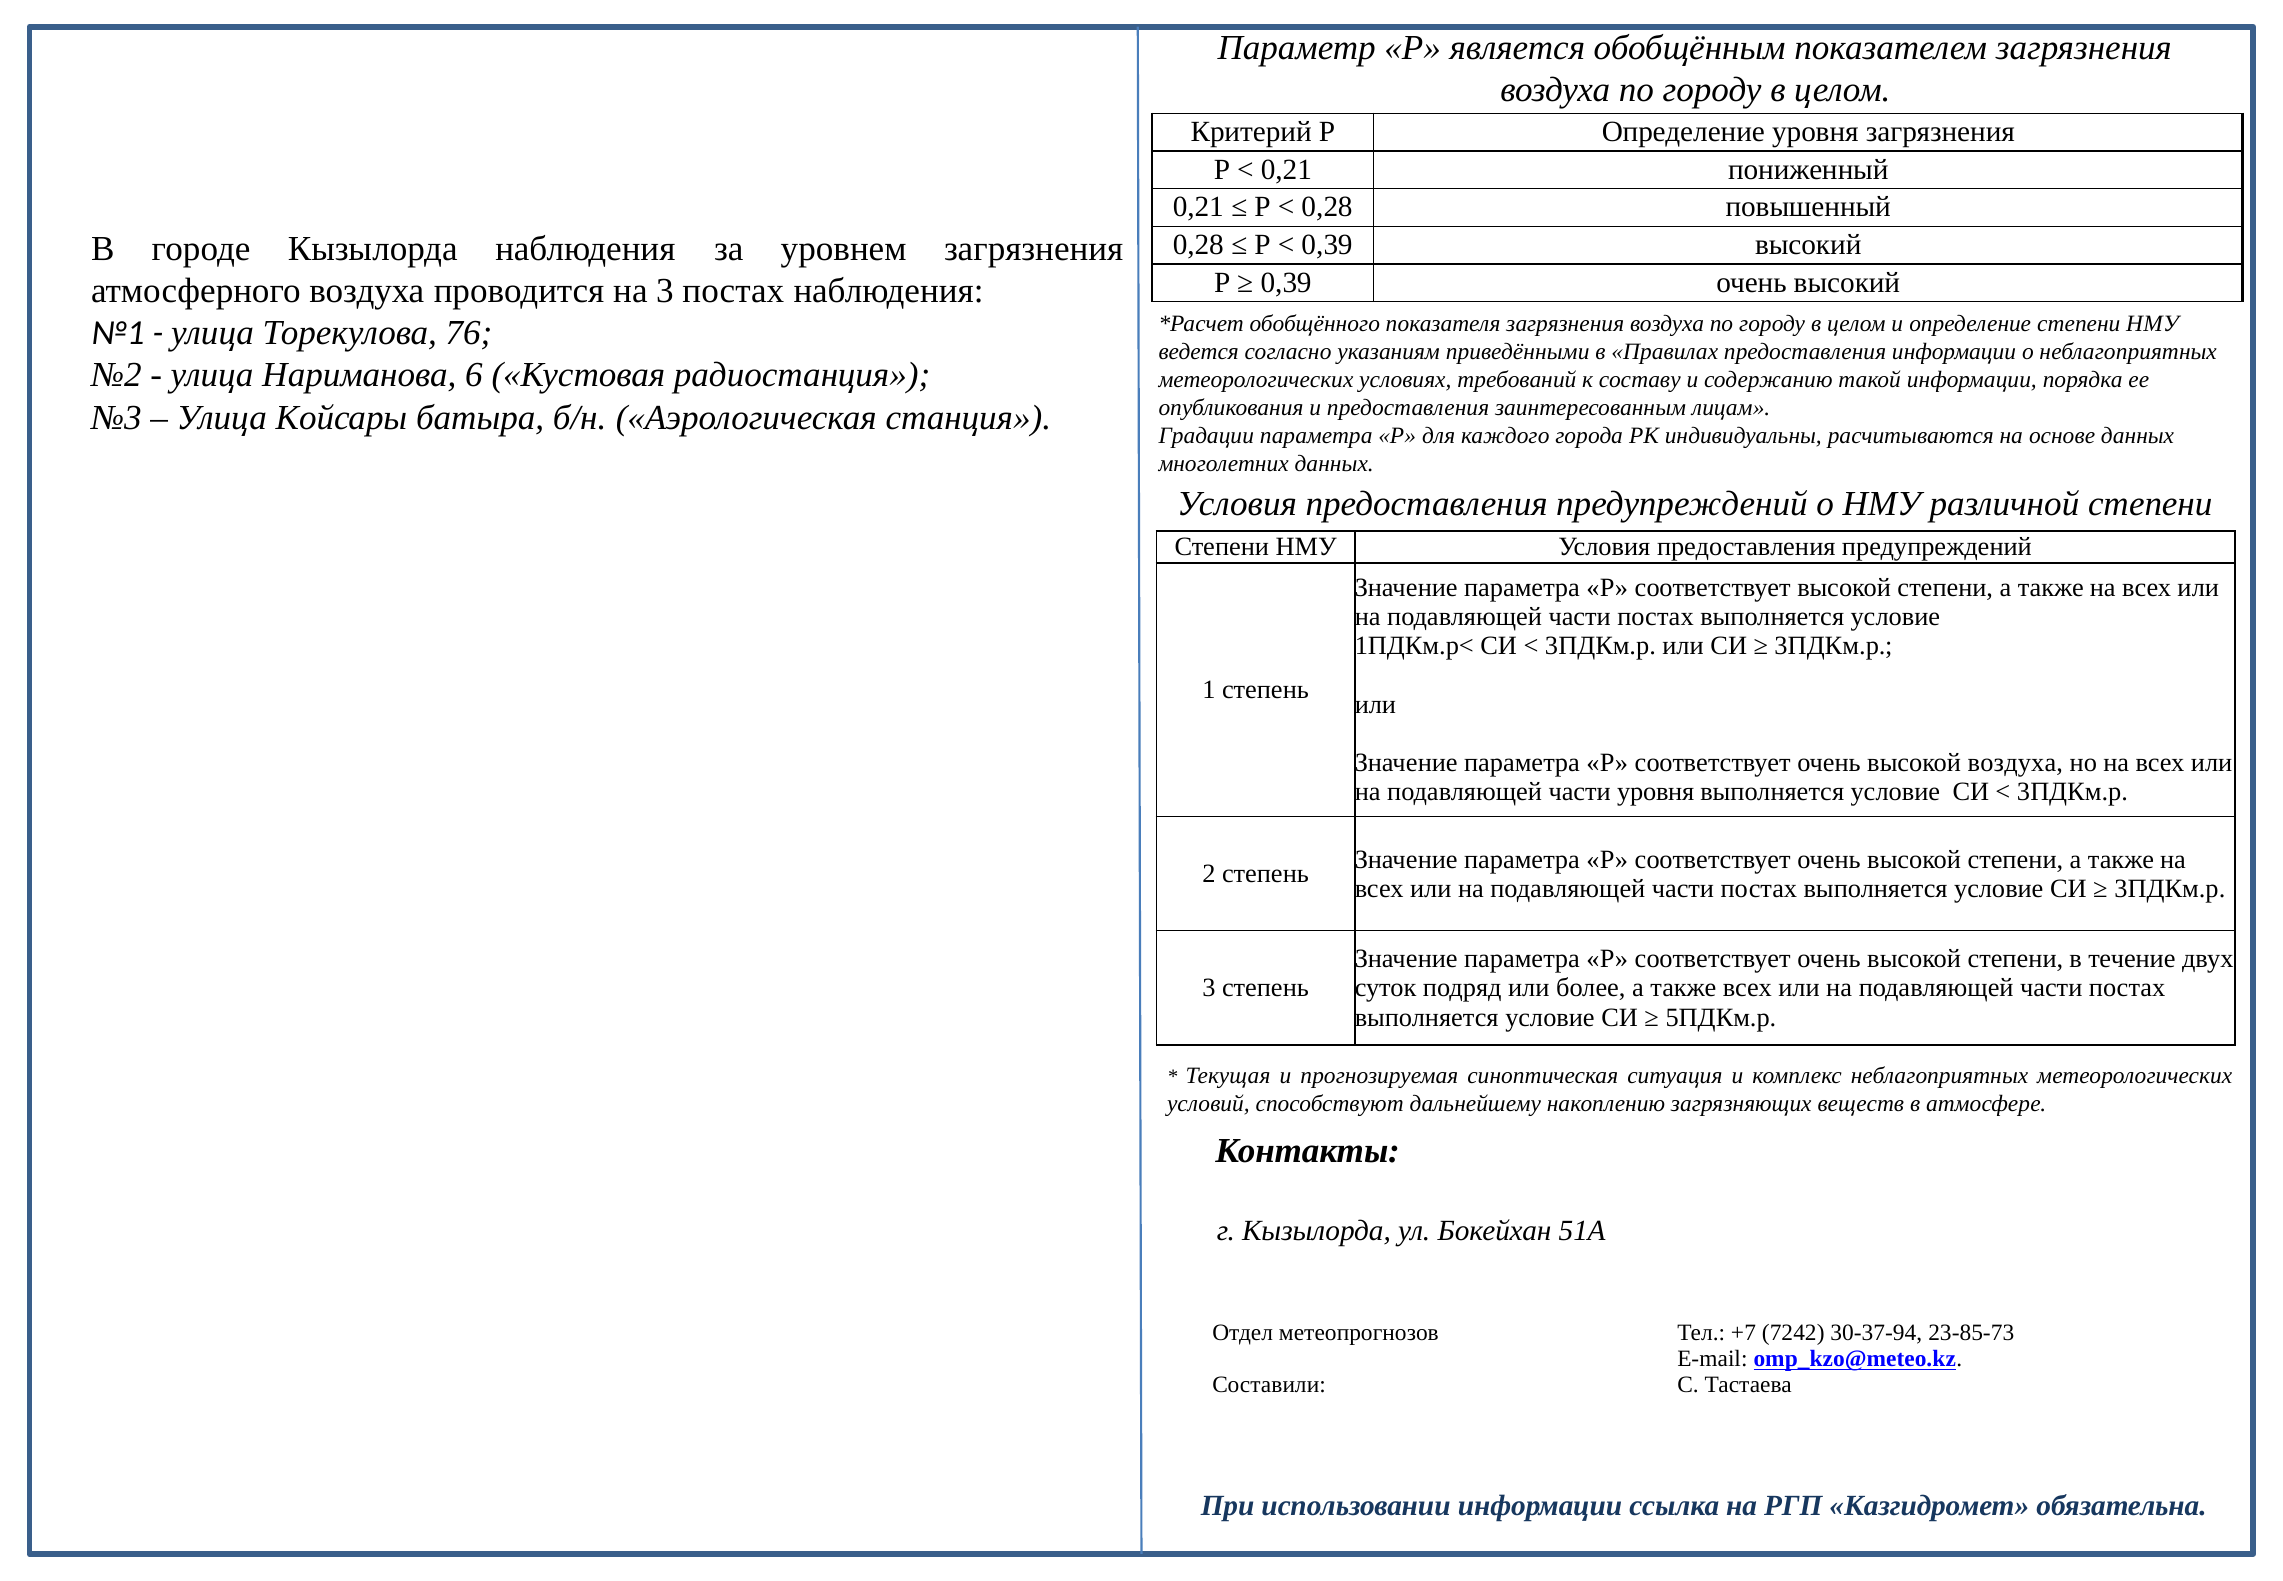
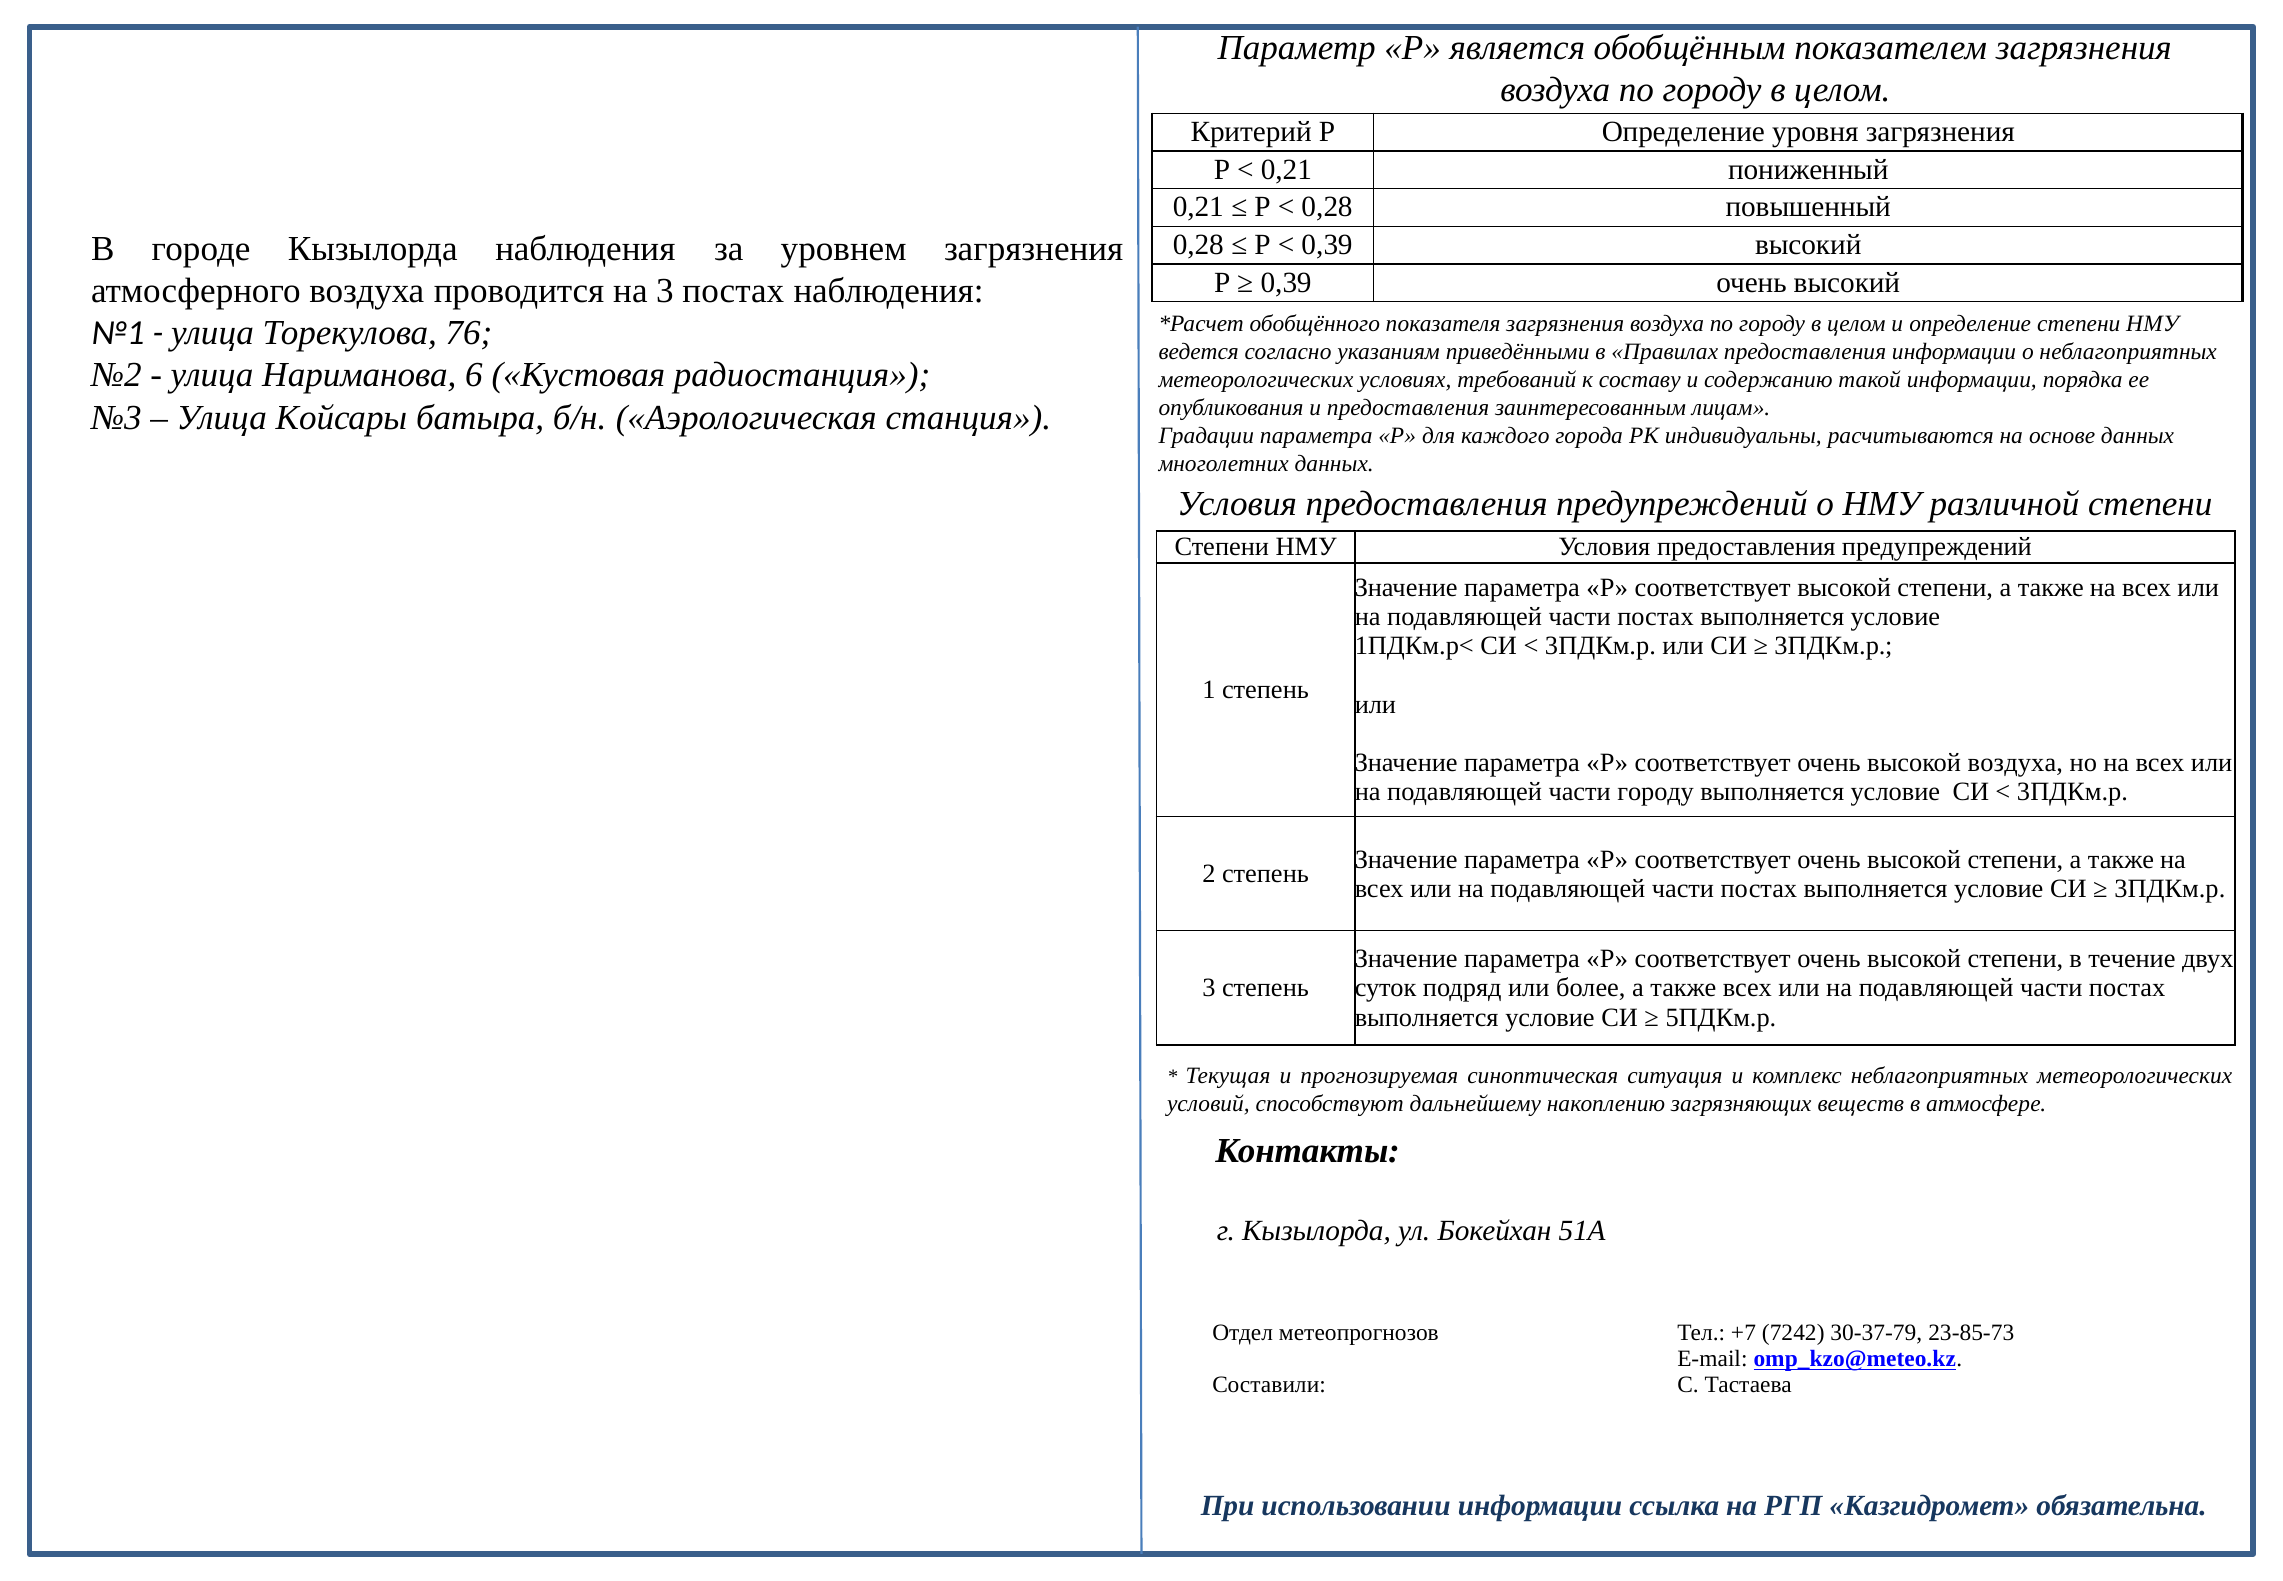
части уровня: уровня -> городу
30-37-94: 30-37-94 -> 30-37-79
